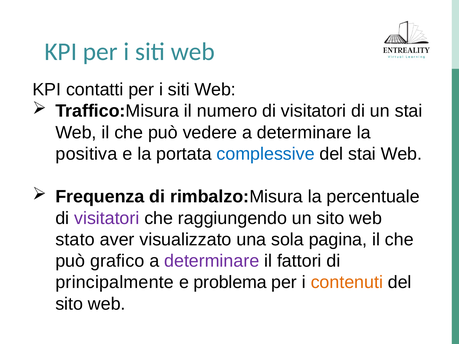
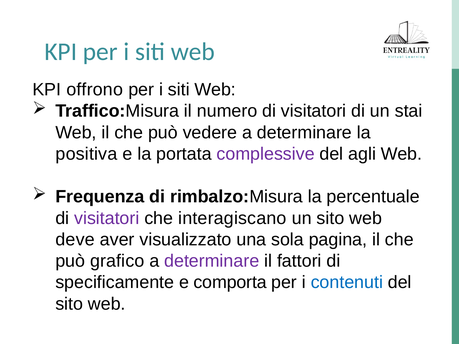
contatti: contatti -> offrono
complessive colour: blue -> purple
del stai: stai -> agli
raggiungendo: raggiungendo -> interagiscano
stato: stato -> deve
principalmente: principalmente -> specificamente
problema: problema -> comporta
contenuti colour: orange -> blue
